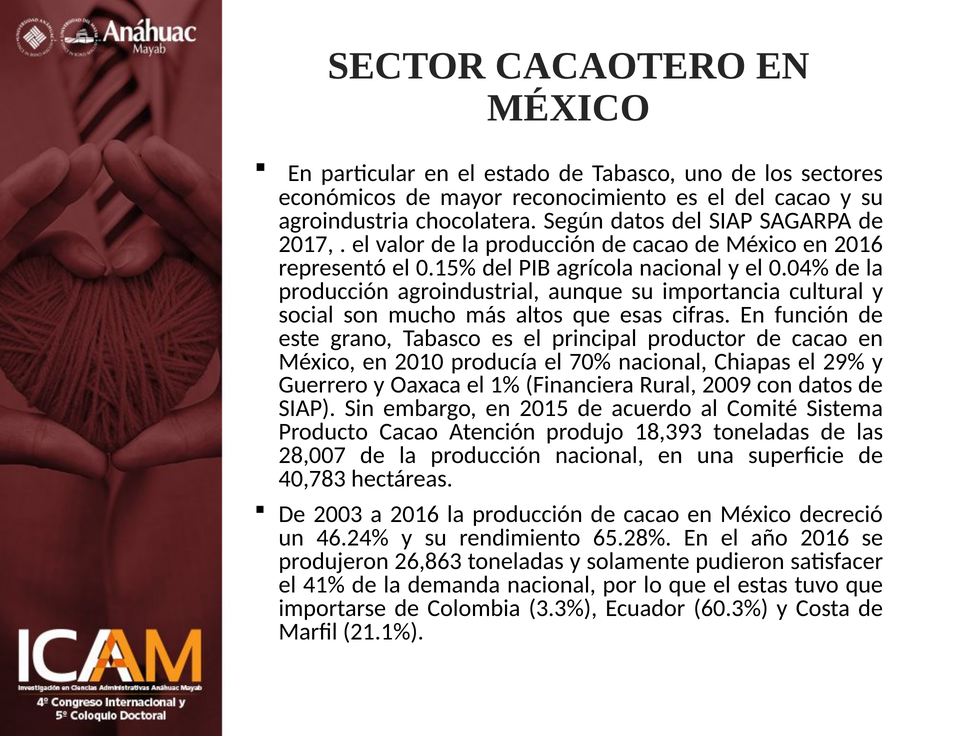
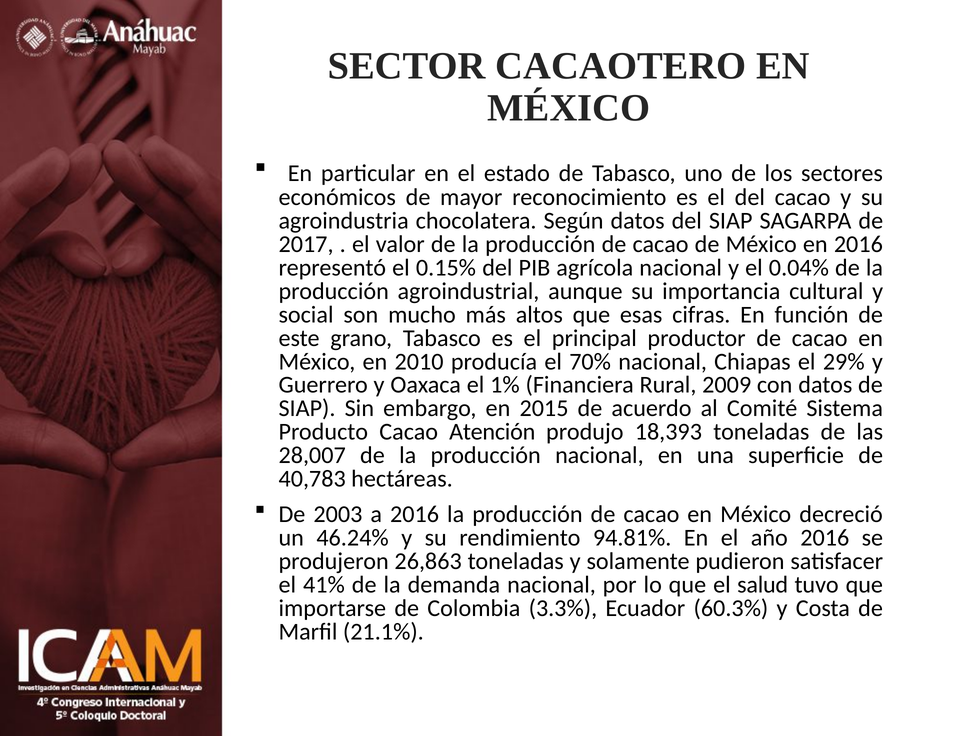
65.28%: 65.28% -> 94.81%
estas: estas -> salud
